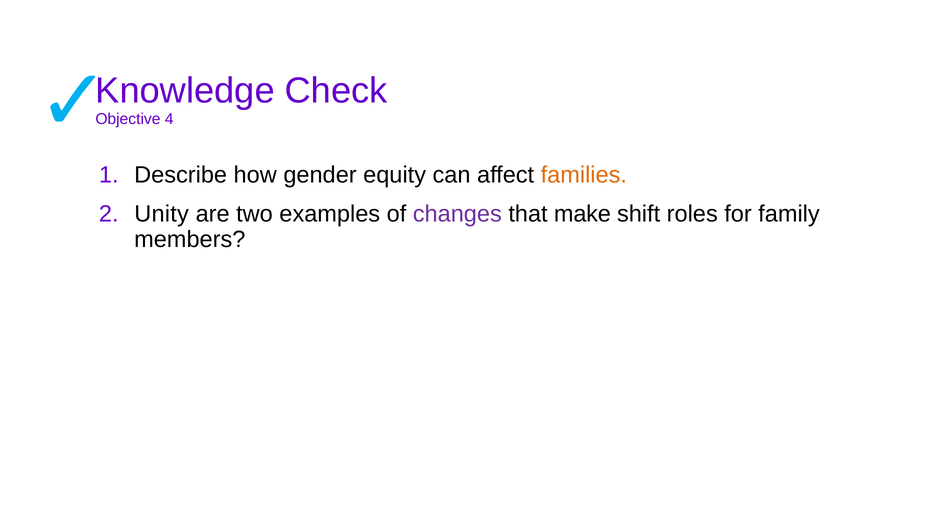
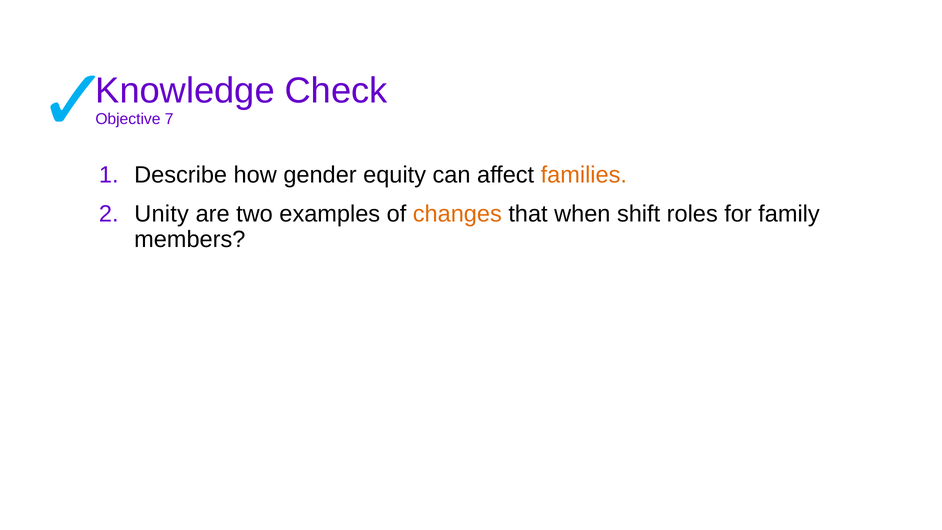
4: 4 -> 7
changes colour: purple -> orange
make: make -> when
